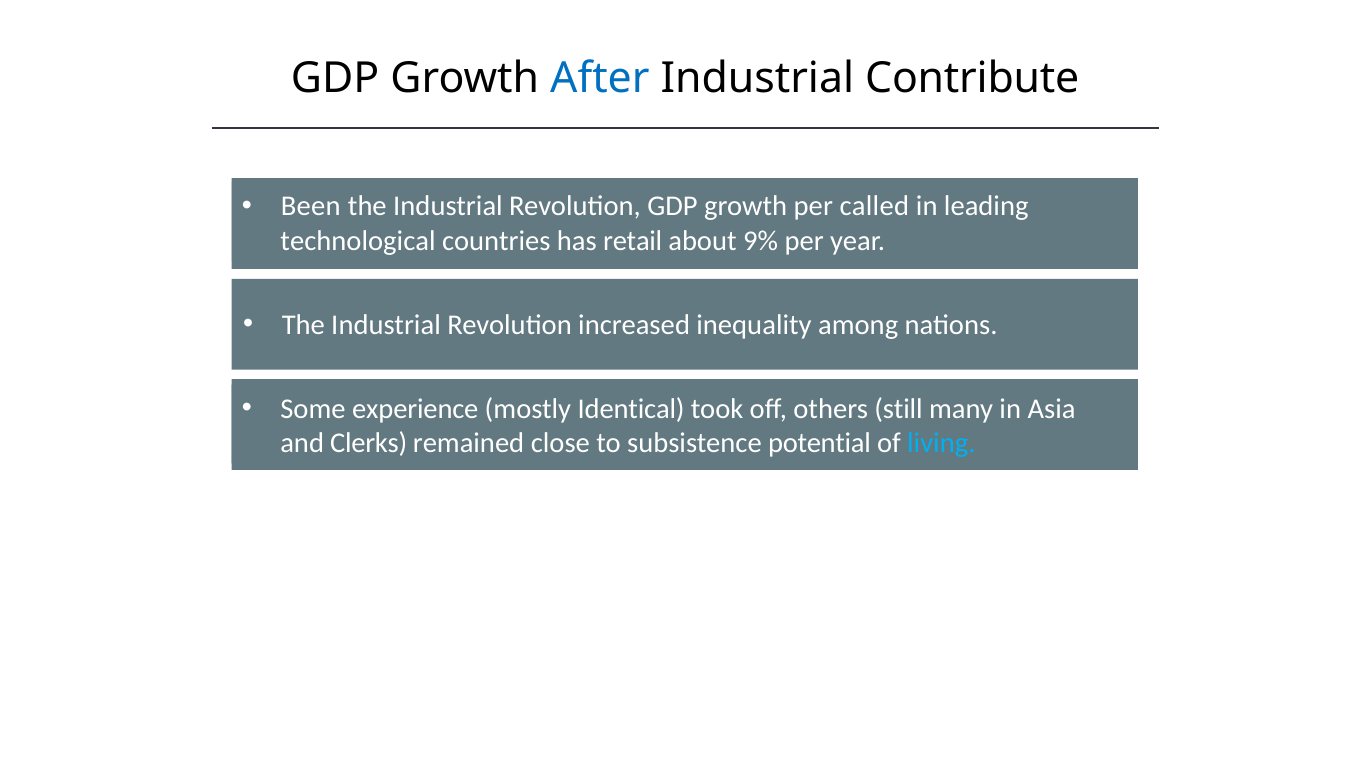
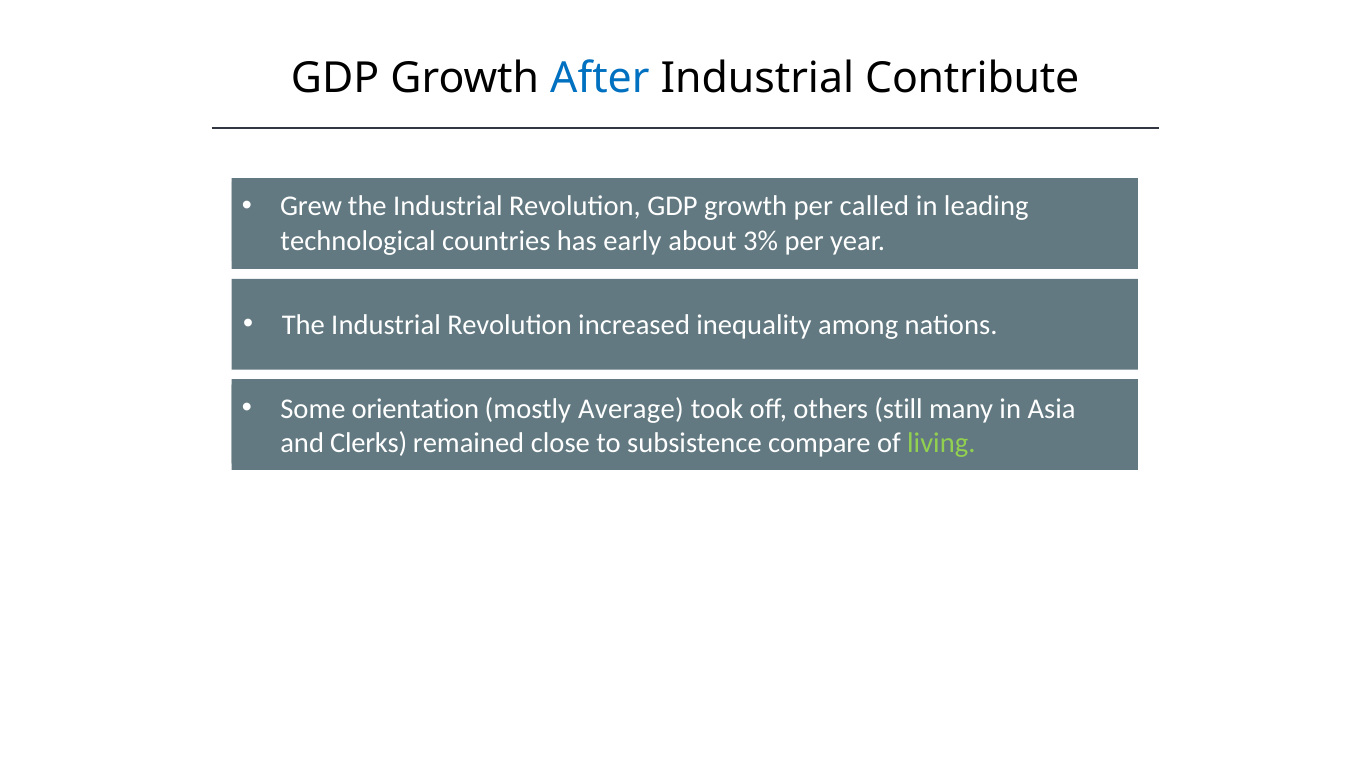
Been: Been -> Grew
retail: retail -> early
9%: 9% -> 3%
experience: experience -> orientation
Identical: Identical -> Average
potential: potential -> compare
living colour: light blue -> light green
